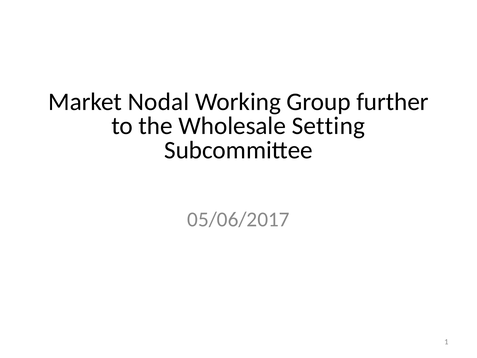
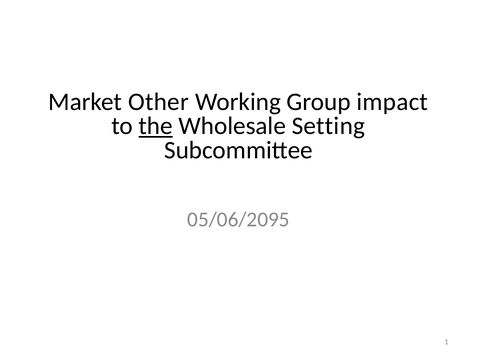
Nodal: Nodal -> Other
further: further -> impact
the underline: none -> present
05/06/2017: 05/06/2017 -> 05/06/2095
